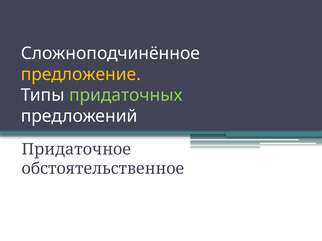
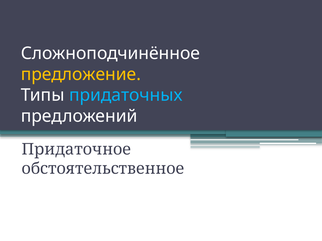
придаточных colour: light green -> light blue
